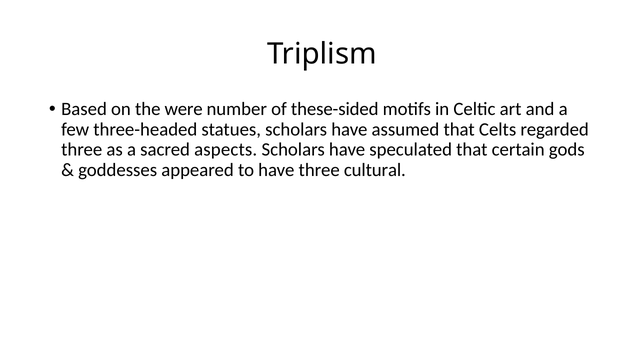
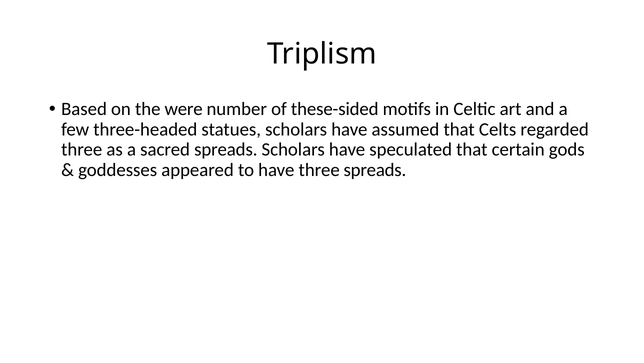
sacred aspects: aspects -> spreads
three cultural: cultural -> spreads
